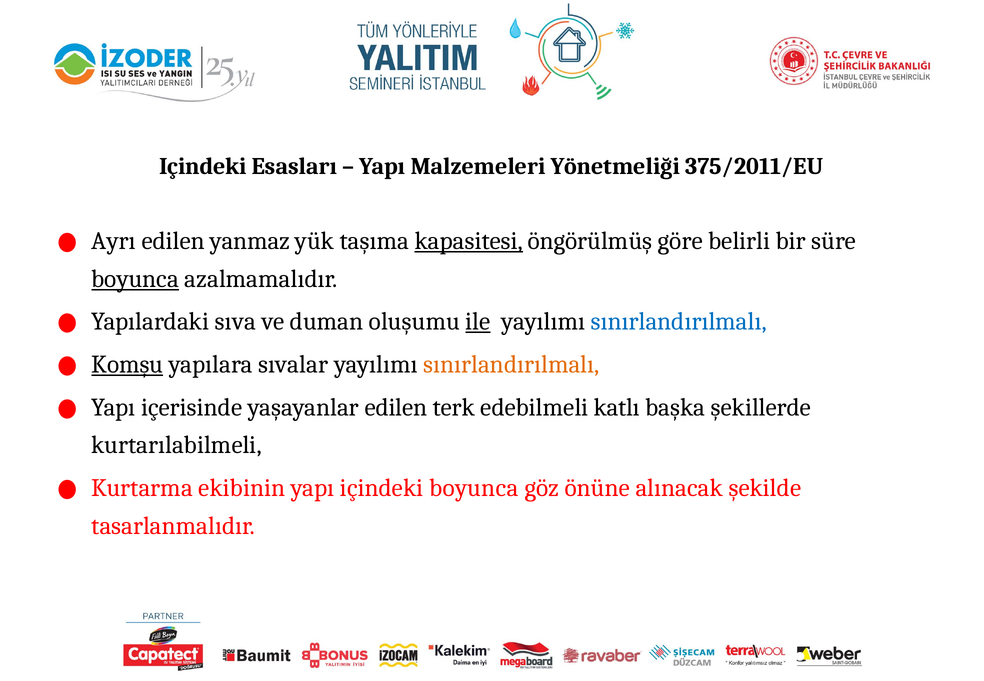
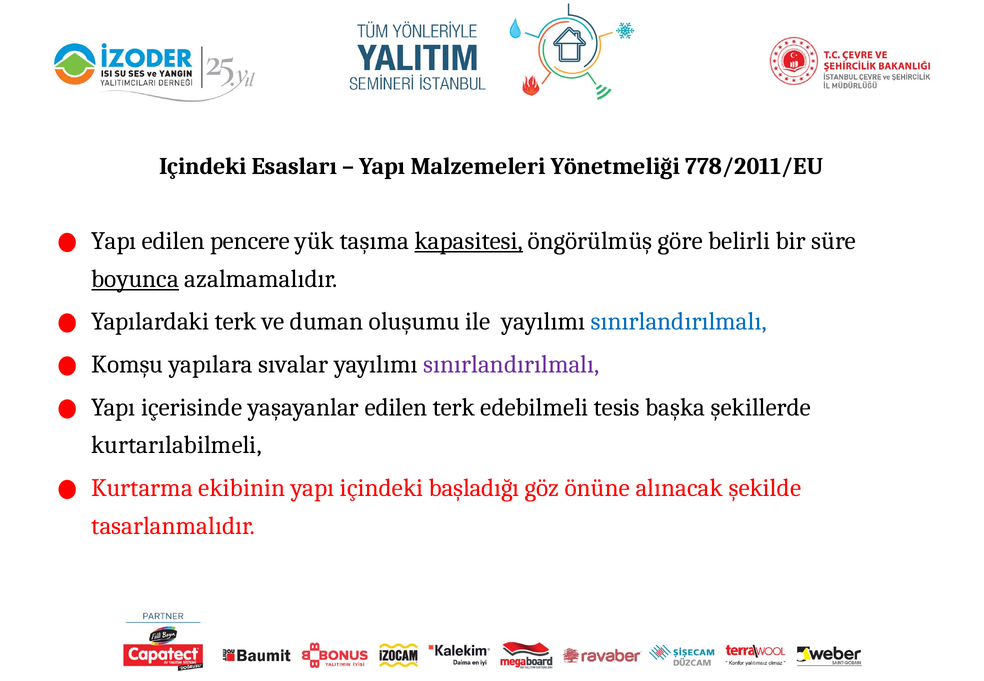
375/2011/EU: 375/2011/EU -> 778/2011/EU
Ayrı at (114, 241): Ayrı -> Yapı
yanmaz: yanmaz -> pencere
Yapılardaki sıva: sıva -> terk
ile underline: present -> none
Komşu underline: present -> none
sınırlandırılmalı at (511, 365) colour: orange -> purple
katlı: katlı -> tesis
içindeki boyunca: boyunca -> başladığı
